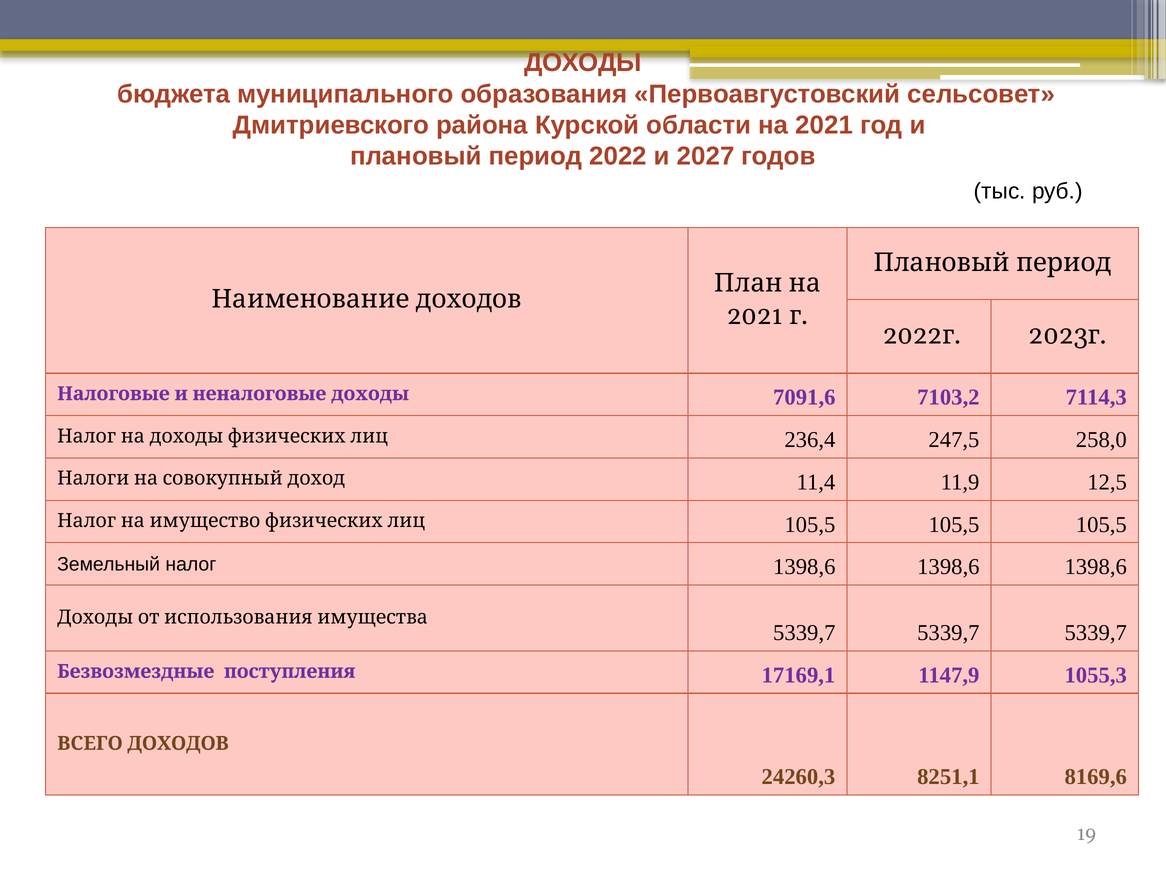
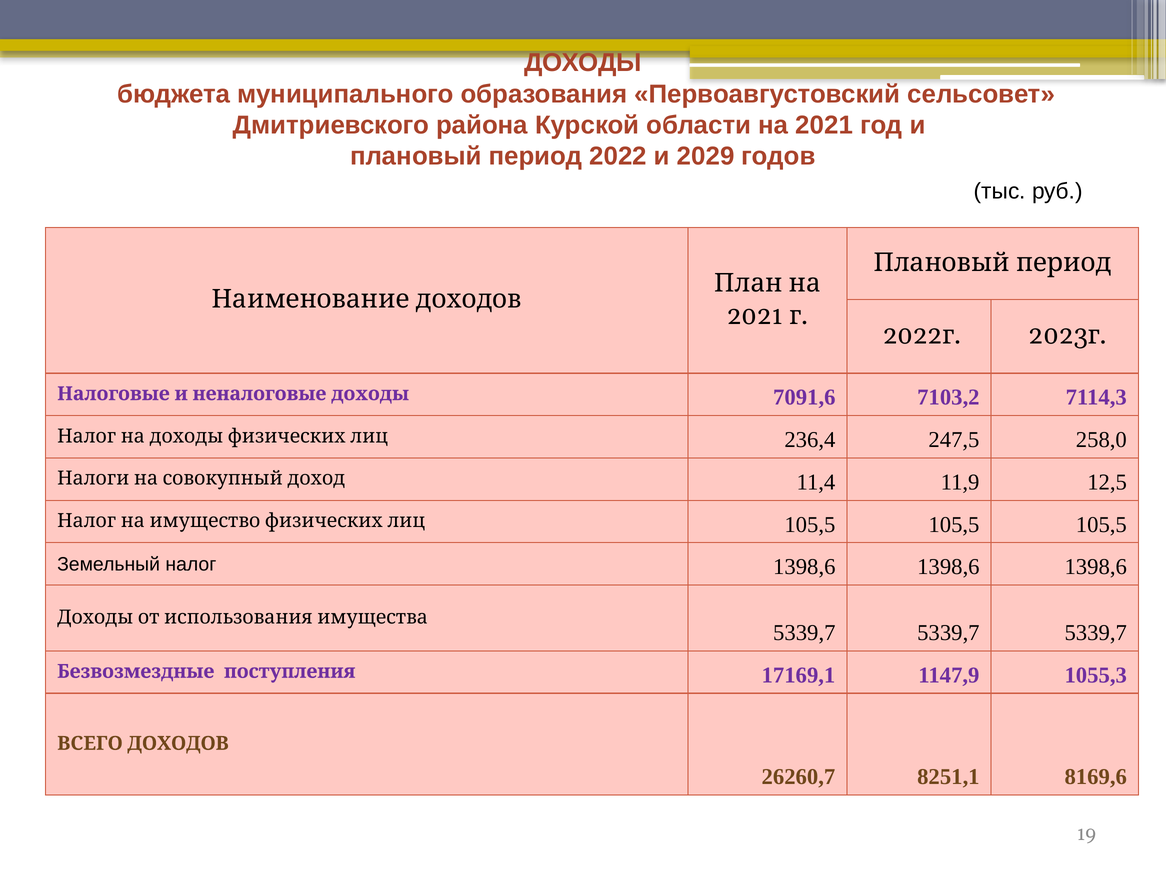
2027: 2027 -> 2029
24260,3: 24260,3 -> 26260,7
